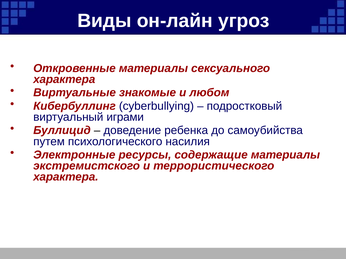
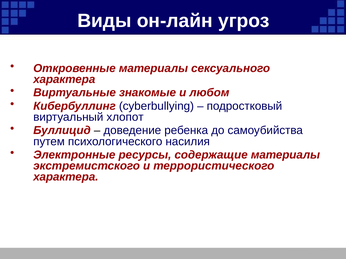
играми: играми -> хлопот
